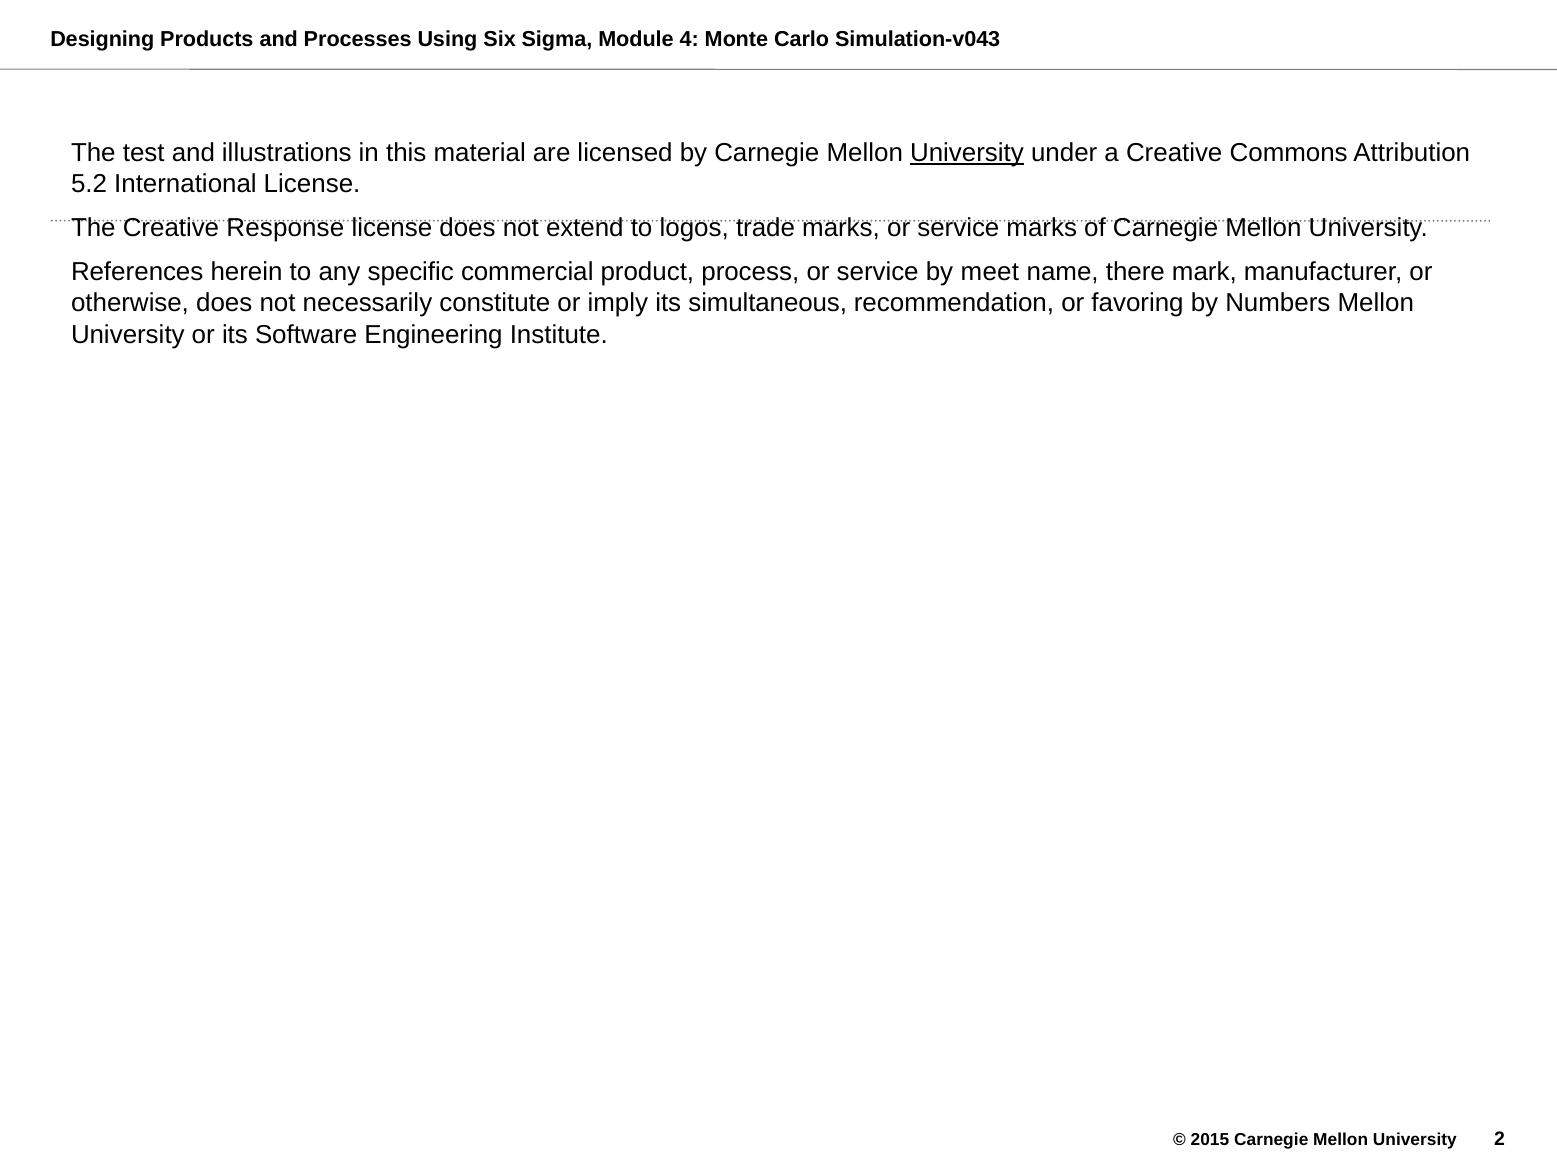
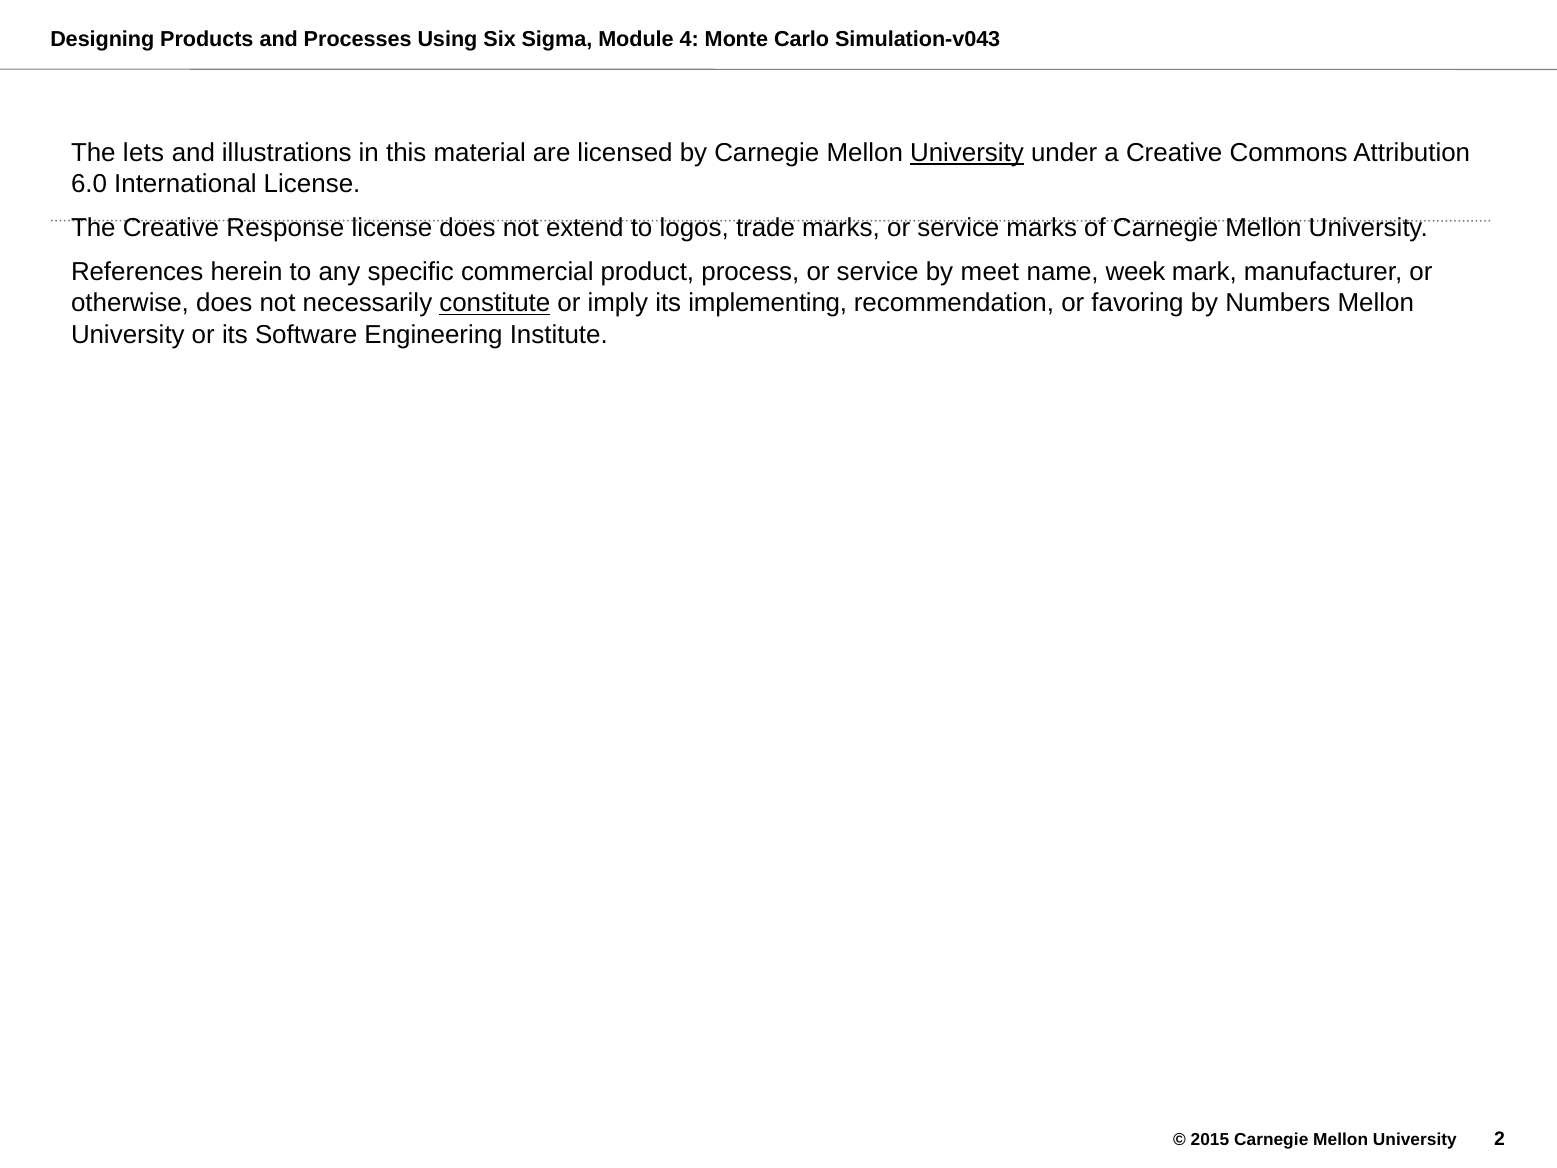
test: test -> lets
5.2: 5.2 -> 6.0
there: there -> week
constitute underline: none -> present
simultaneous: simultaneous -> implementing
